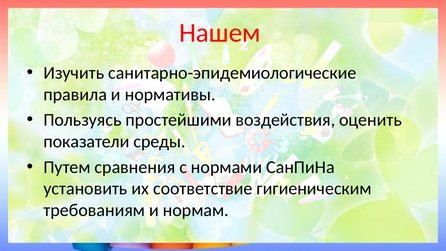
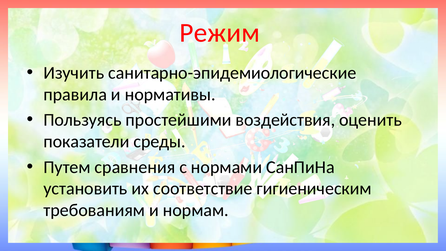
Нашем: Нашем -> Режим
